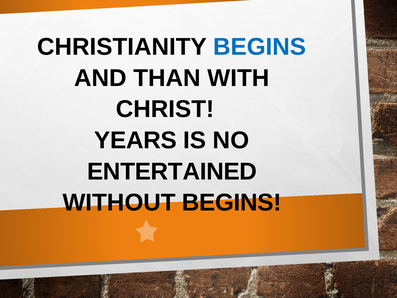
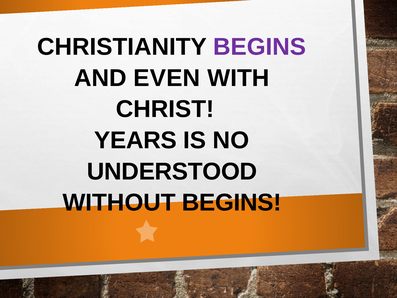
BEGINS at (260, 47) colour: blue -> purple
THAN: THAN -> EVEN
ENTERTAINED: ENTERTAINED -> UNDERSTOOD
